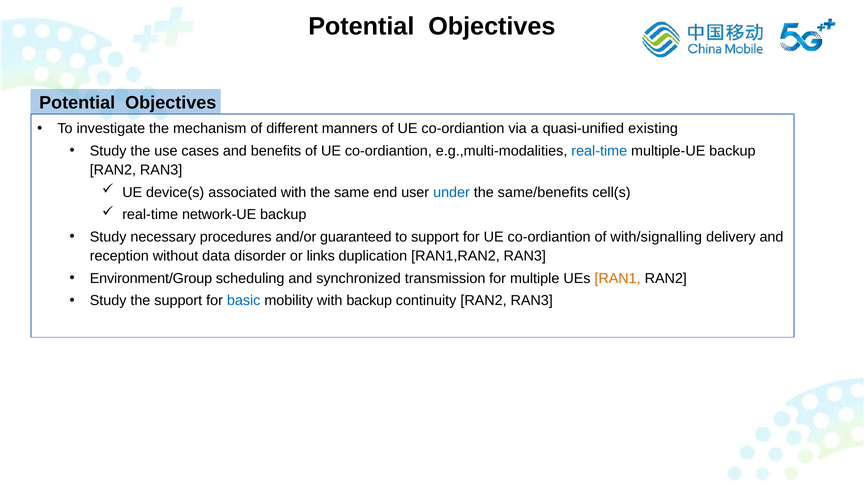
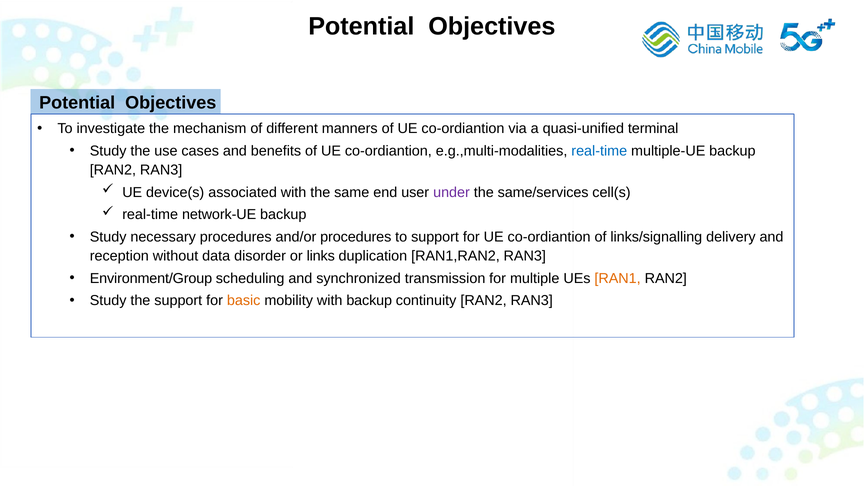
existing: existing -> terminal
under colour: blue -> purple
same/benefits: same/benefits -> same/services
and/or guaranteed: guaranteed -> procedures
with/signalling: with/signalling -> links/signalling
basic colour: blue -> orange
